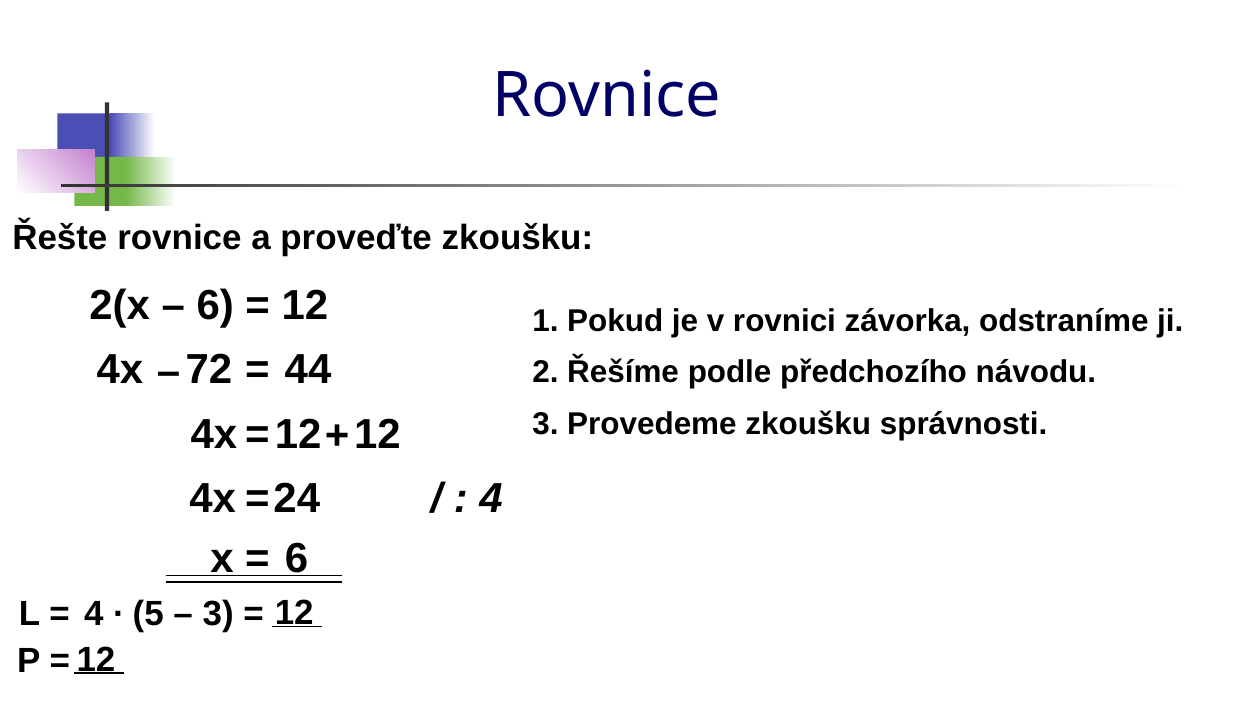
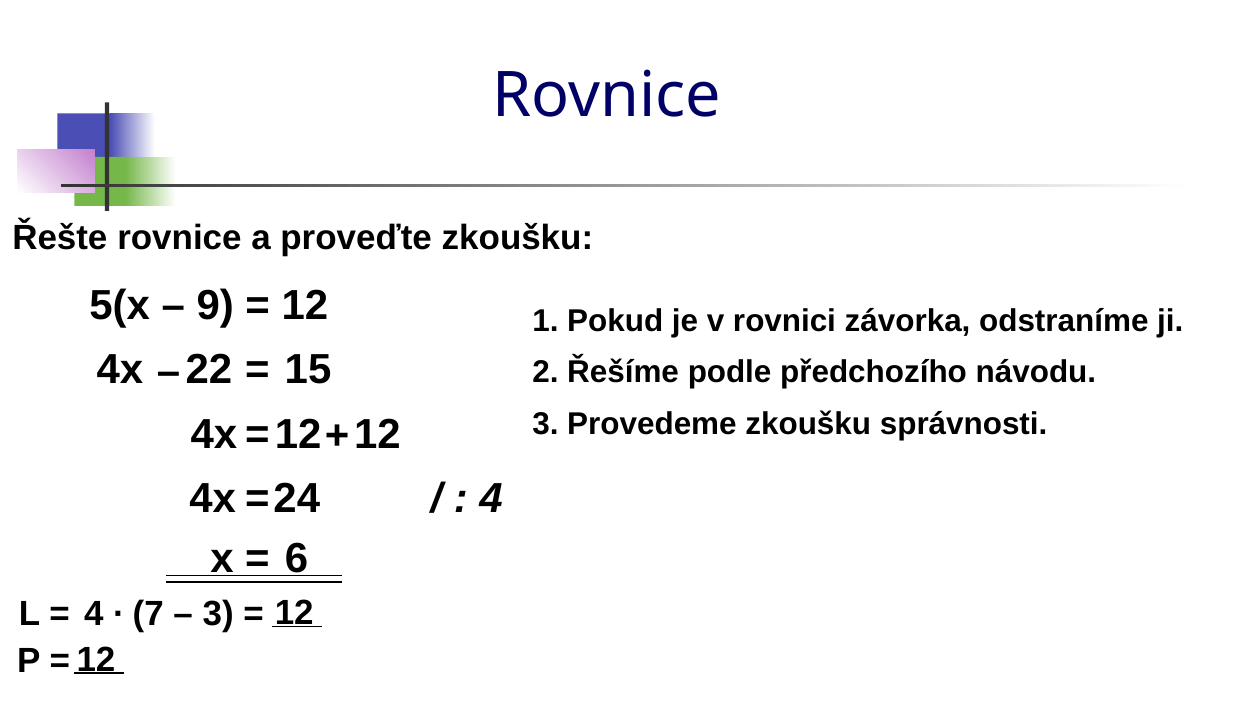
2(x: 2(x -> 5(x
6 at (215, 305): 6 -> 9
72: 72 -> 22
44: 44 -> 15
5: 5 -> 7
